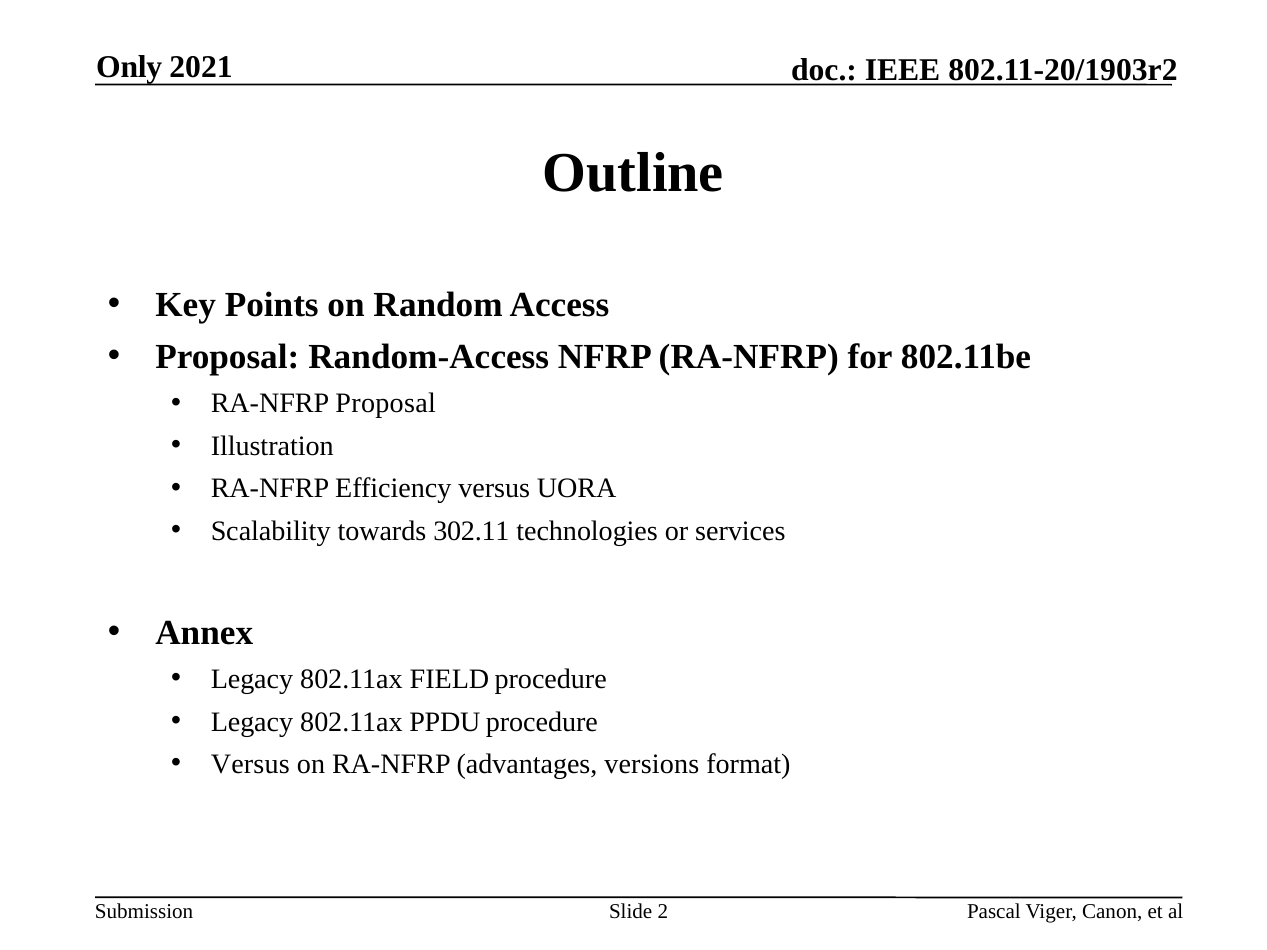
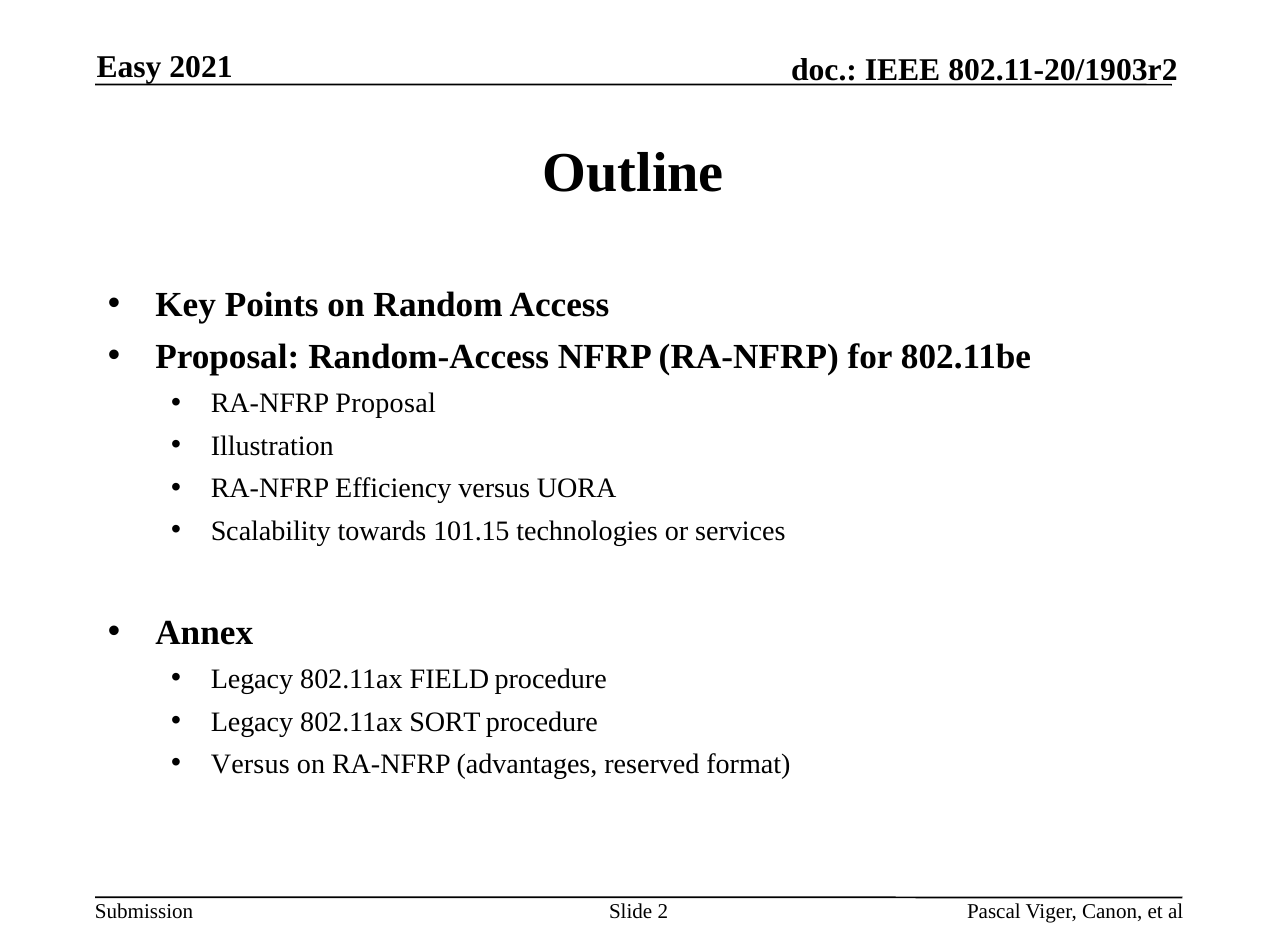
Only: Only -> Easy
302.11: 302.11 -> 101.15
PPDU: PPDU -> SORT
versions: versions -> reserved
